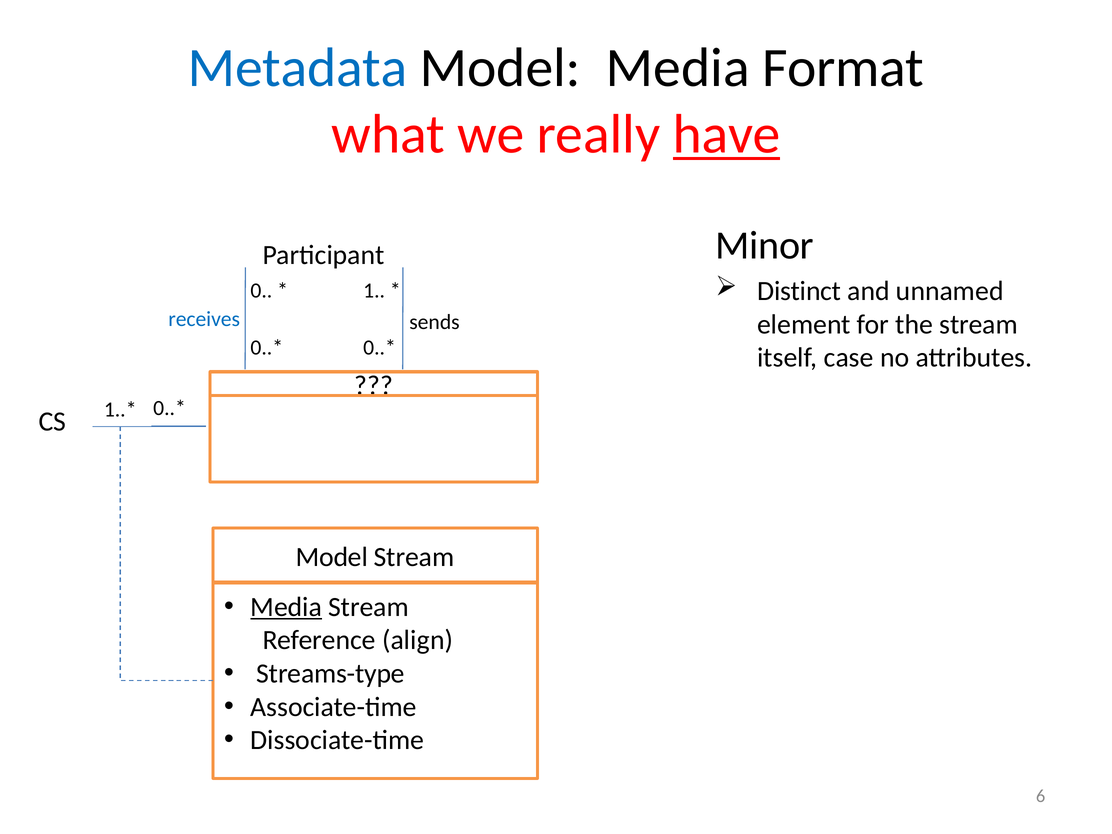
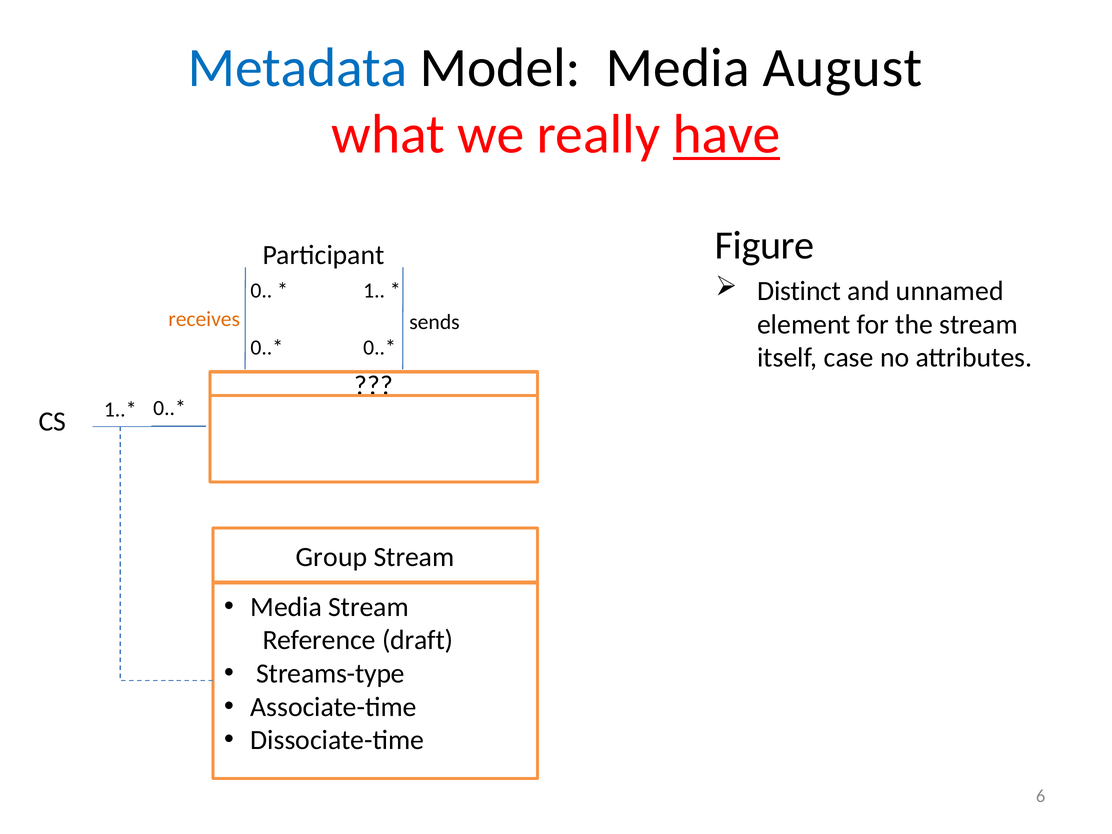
Format: Format -> August
Minor: Minor -> Figure
receives colour: blue -> orange
Model at (332, 557): Model -> Group
Media at (286, 607) underline: present -> none
align: align -> draft
